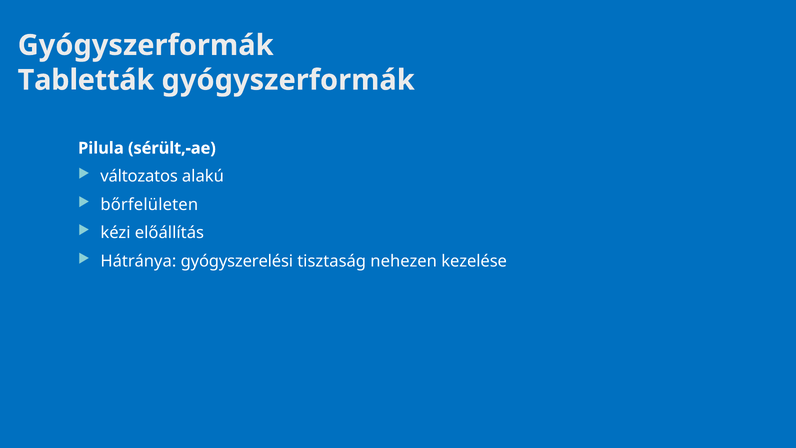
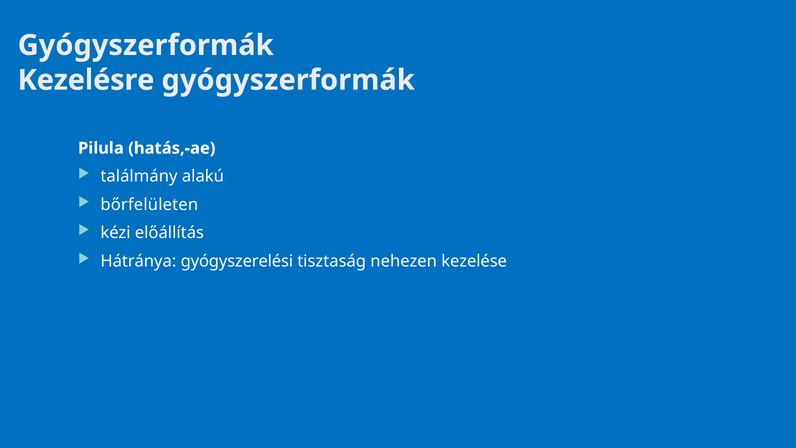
Tabletták: Tabletták -> Kezelésre
sérült,-ae: sérült,-ae -> hatás,-ae
változatos: változatos -> találmány
